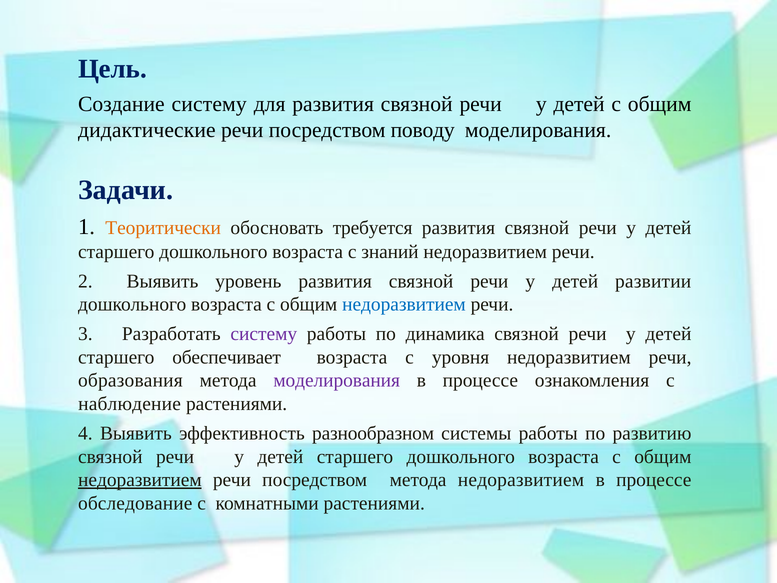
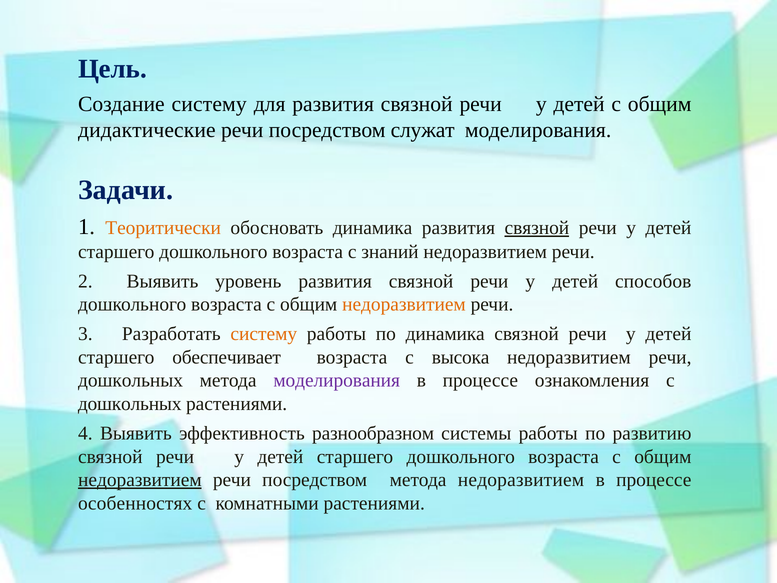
поводу: поводу -> служат
обосновать требуется: требуется -> динамика
связной at (537, 228) underline: none -> present
развитии: развитии -> способов
недоразвитием at (404, 304) colour: blue -> orange
систему at (264, 334) colour: purple -> orange
уровня: уровня -> высока
образования at (130, 380): образования -> дошкольных
наблюдение at (130, 404): наблюдение -> дошкольных
обследование: обследование -> особенностях
